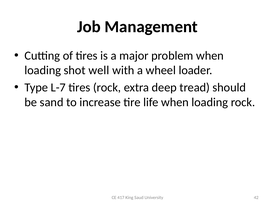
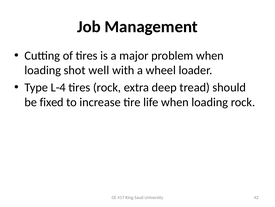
L-7: L-7 -> L-4
sand: sand -> fixed
